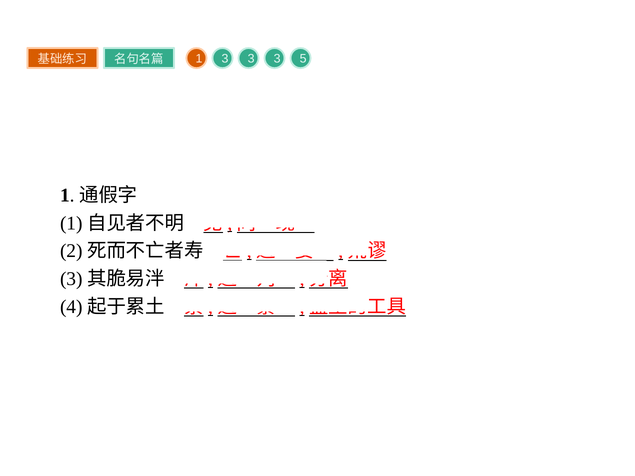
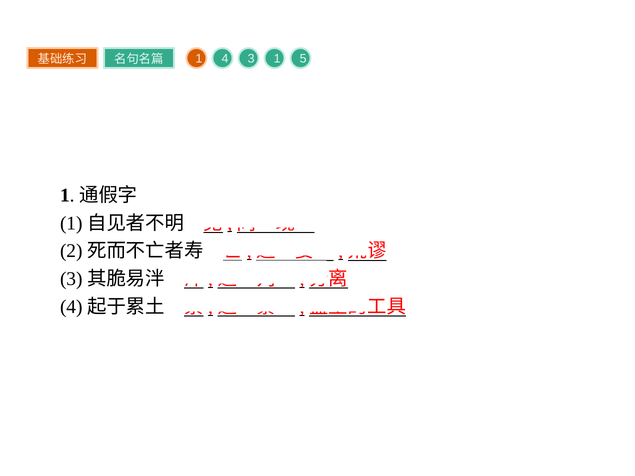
1 3: 3 -> 4
3 at (277, 59): 3 -> 1
